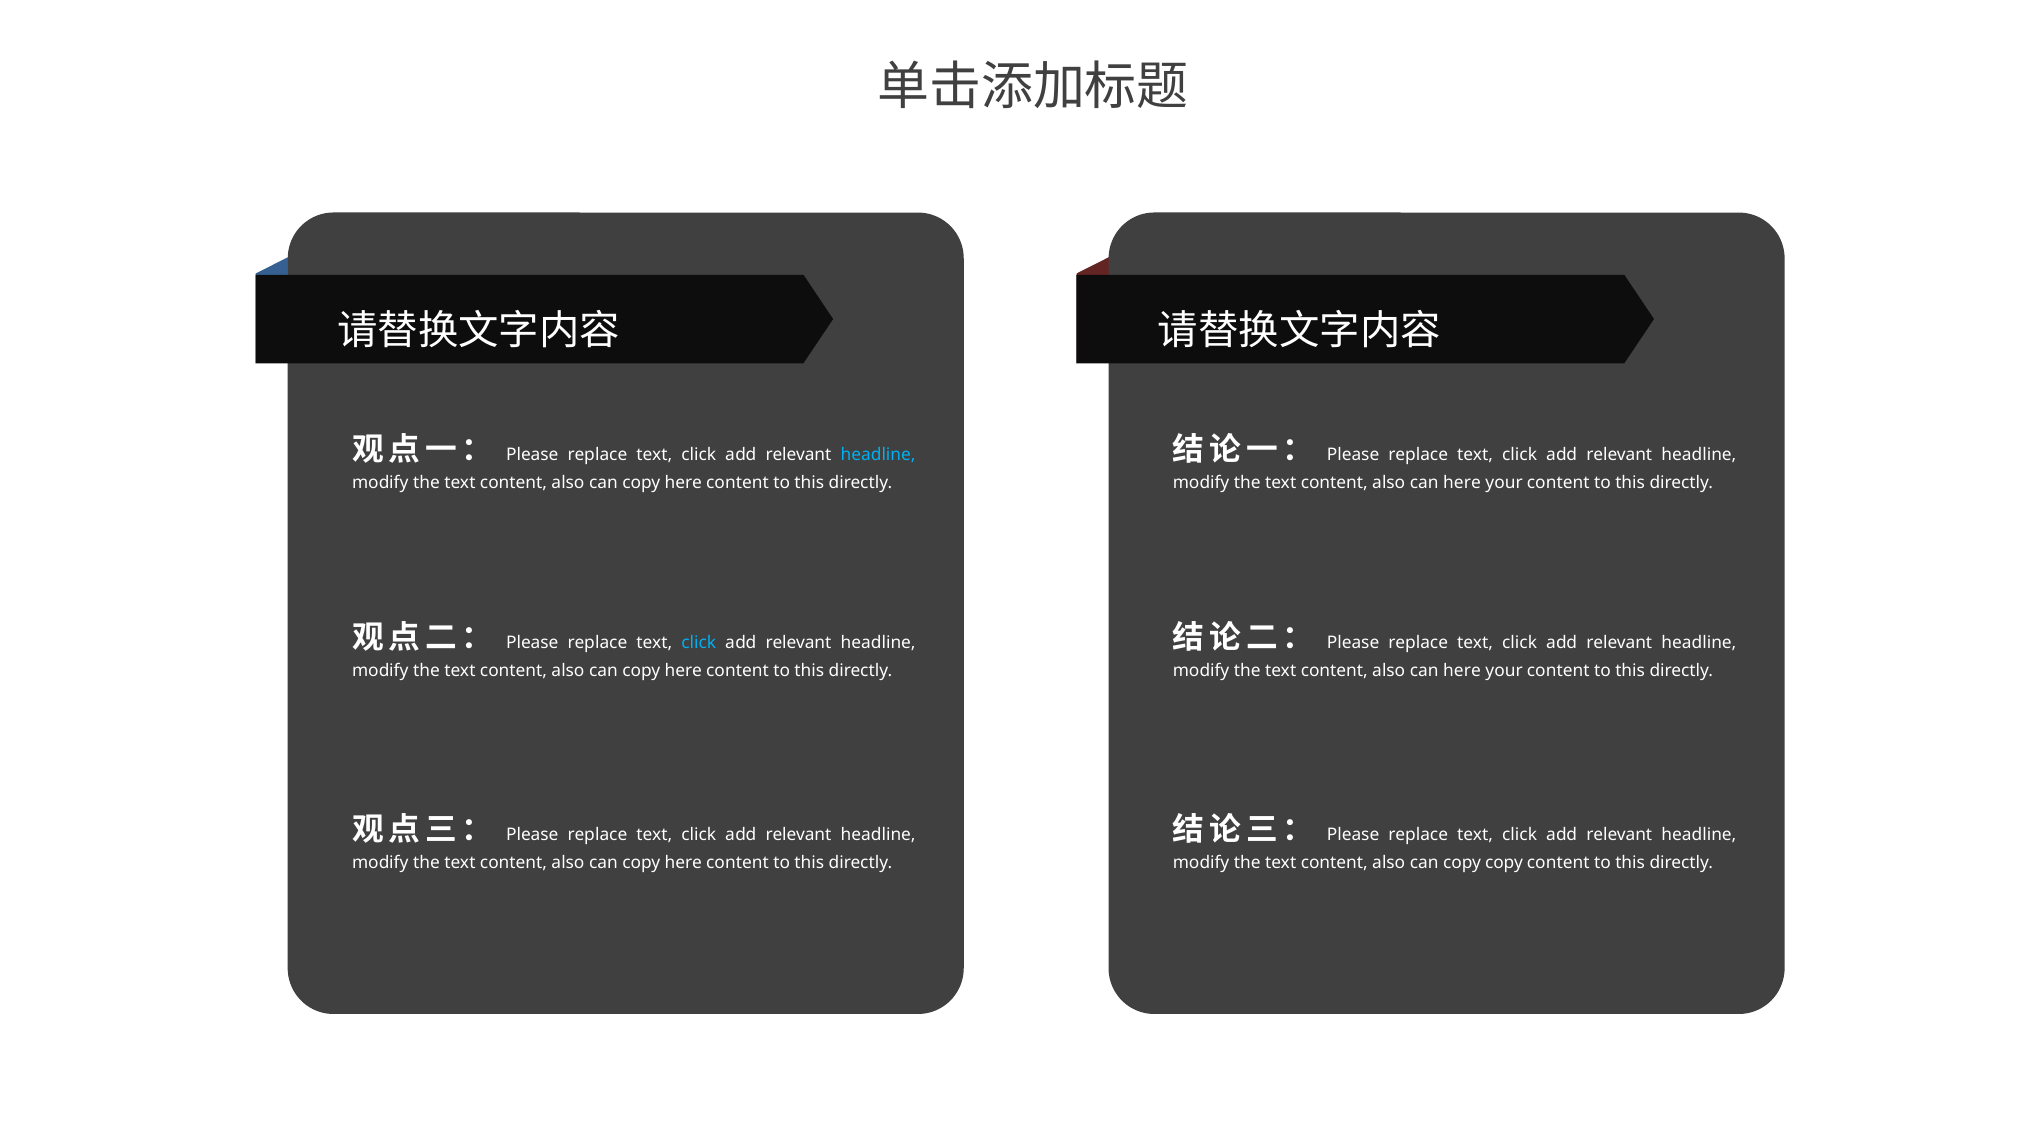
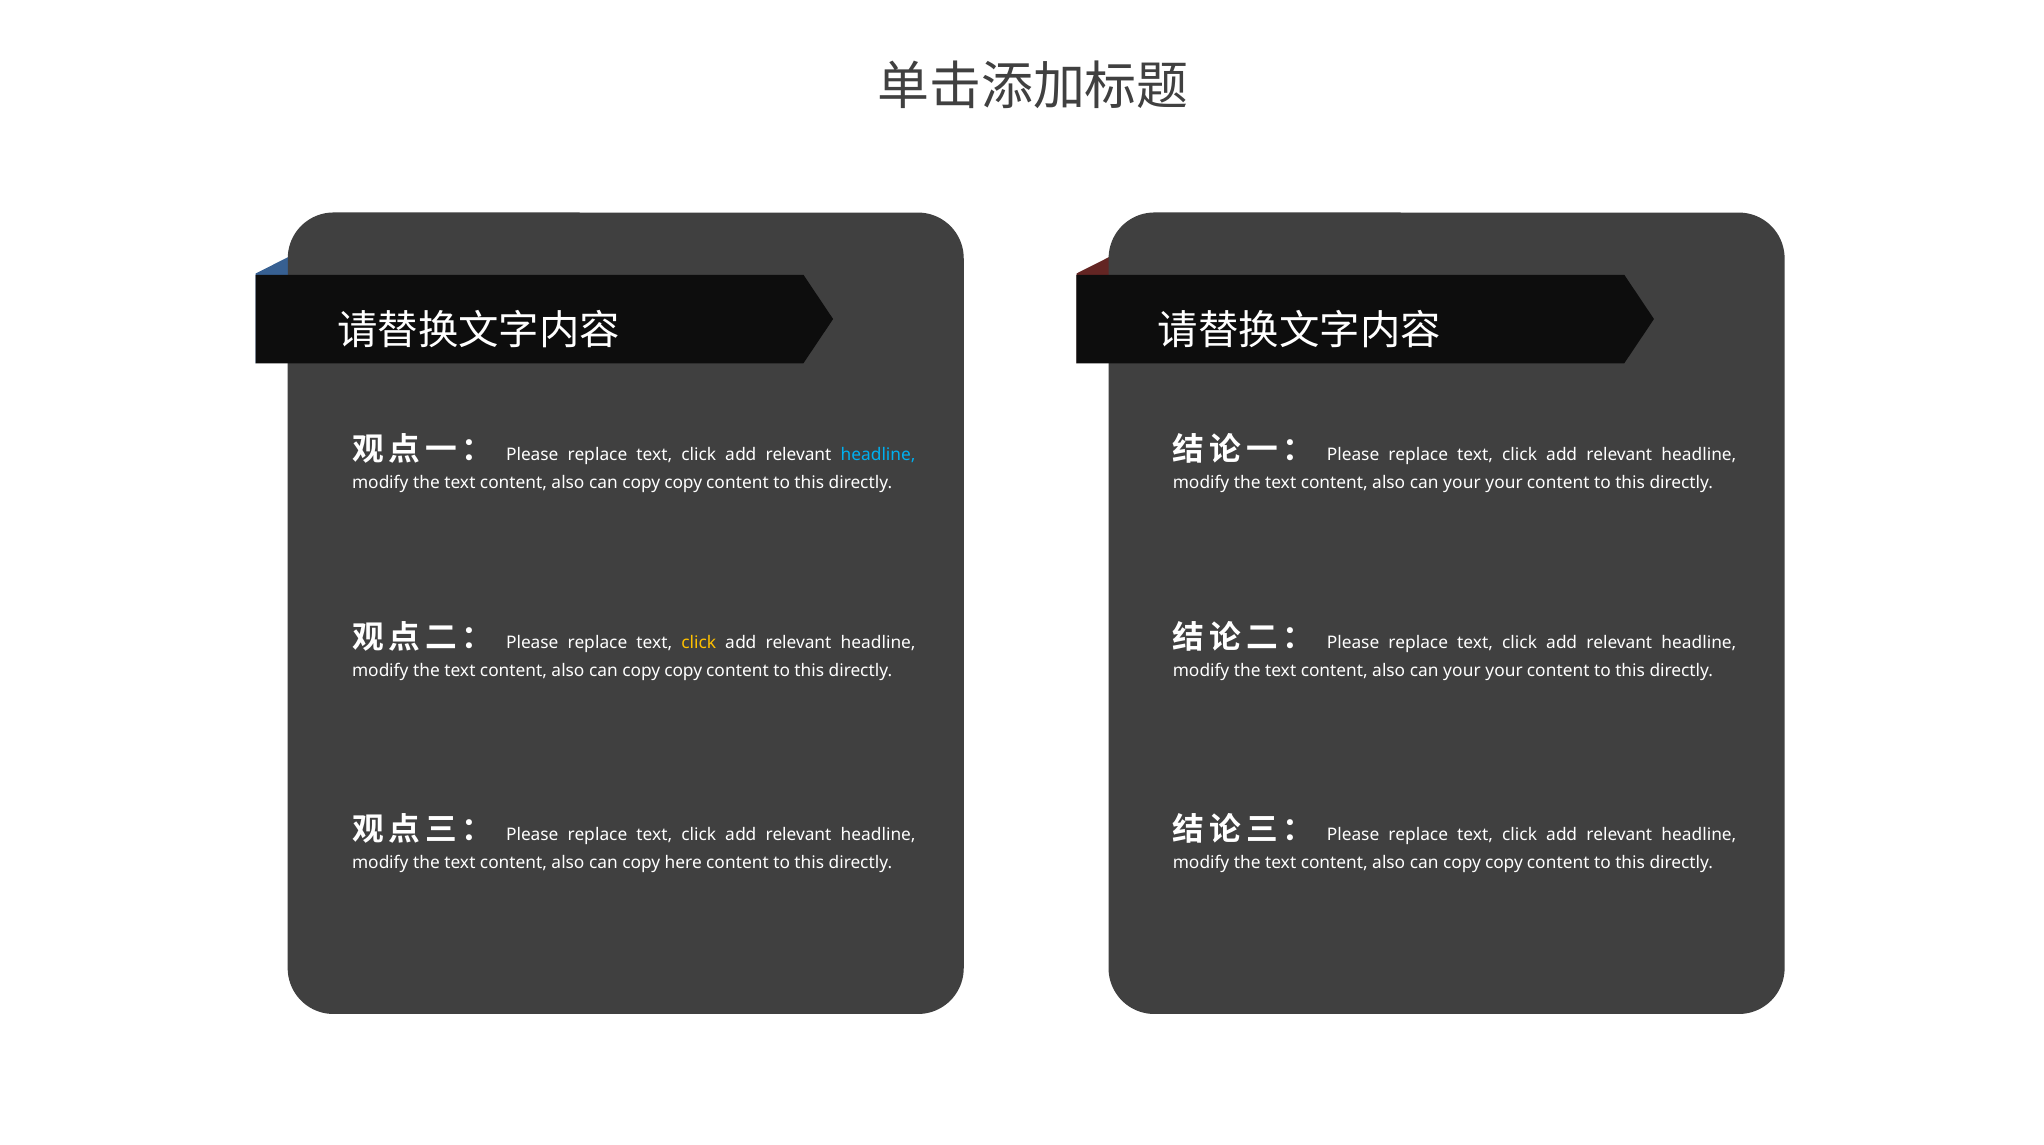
here at (683, 482): here -> copy
here at (1462, 482): here -> your
click at (699, 643) colour: light blue -> yellow
here at (683, 670): here -> copy
here at (1462, 670): here -> your
